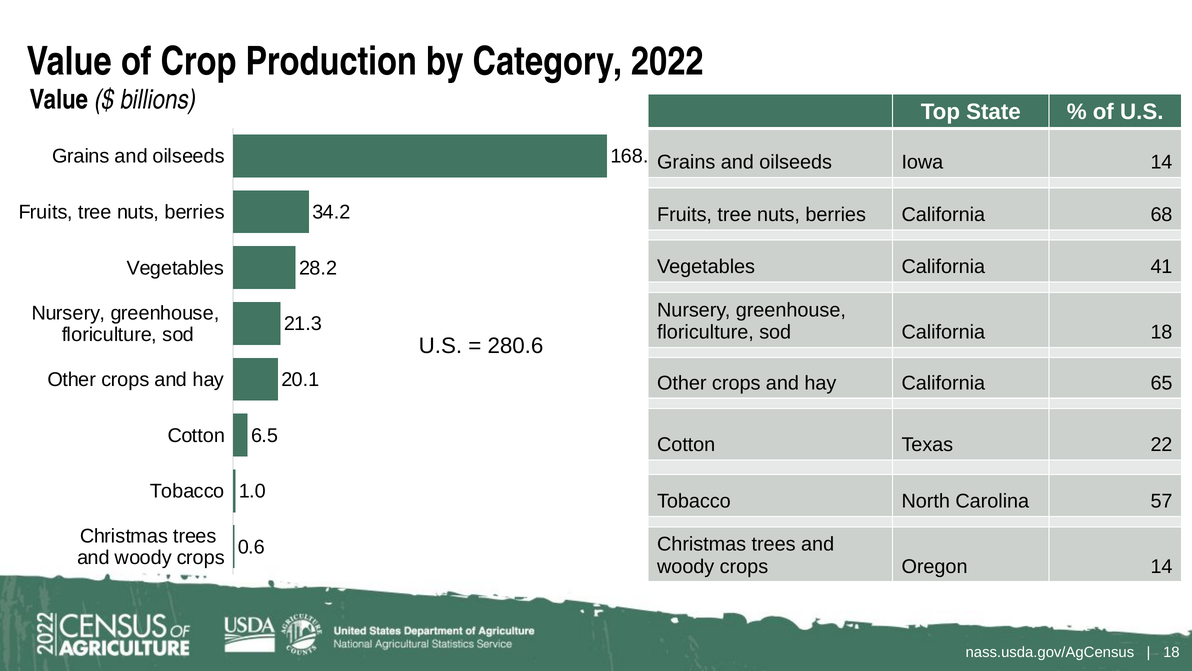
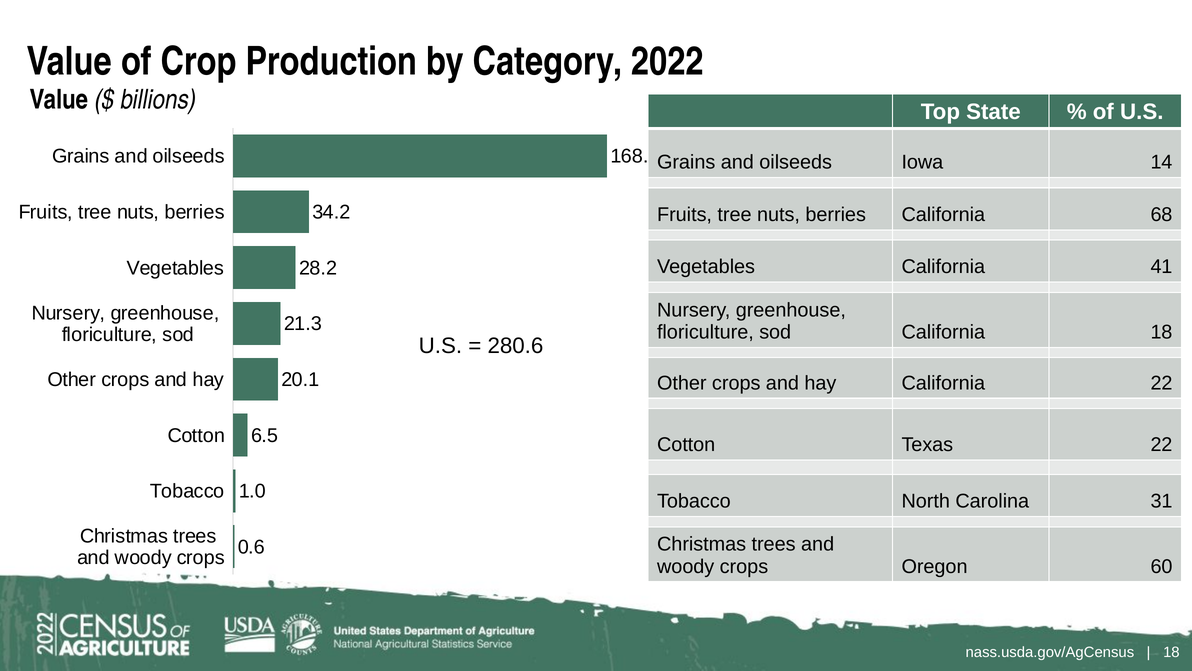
California 65: 65 -> 22
57: 57 -> 31
Oregon 14: 14 -> 60
